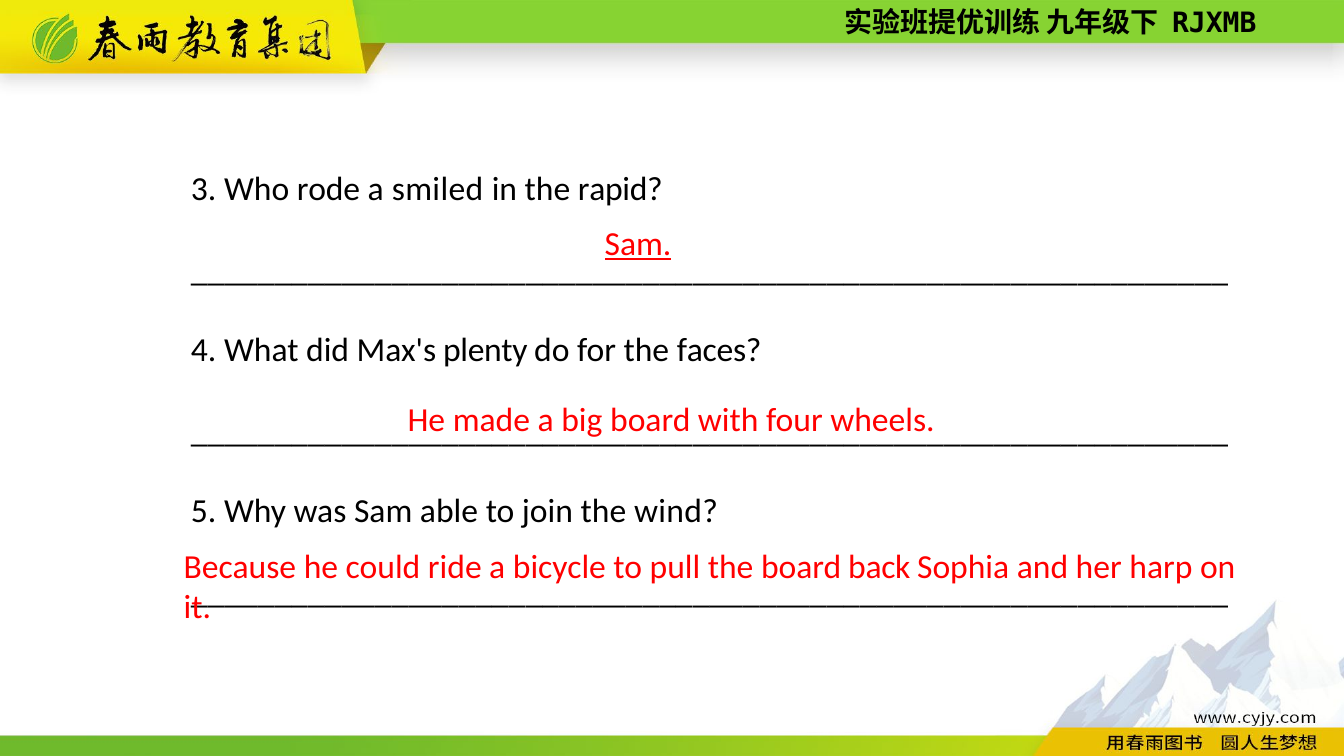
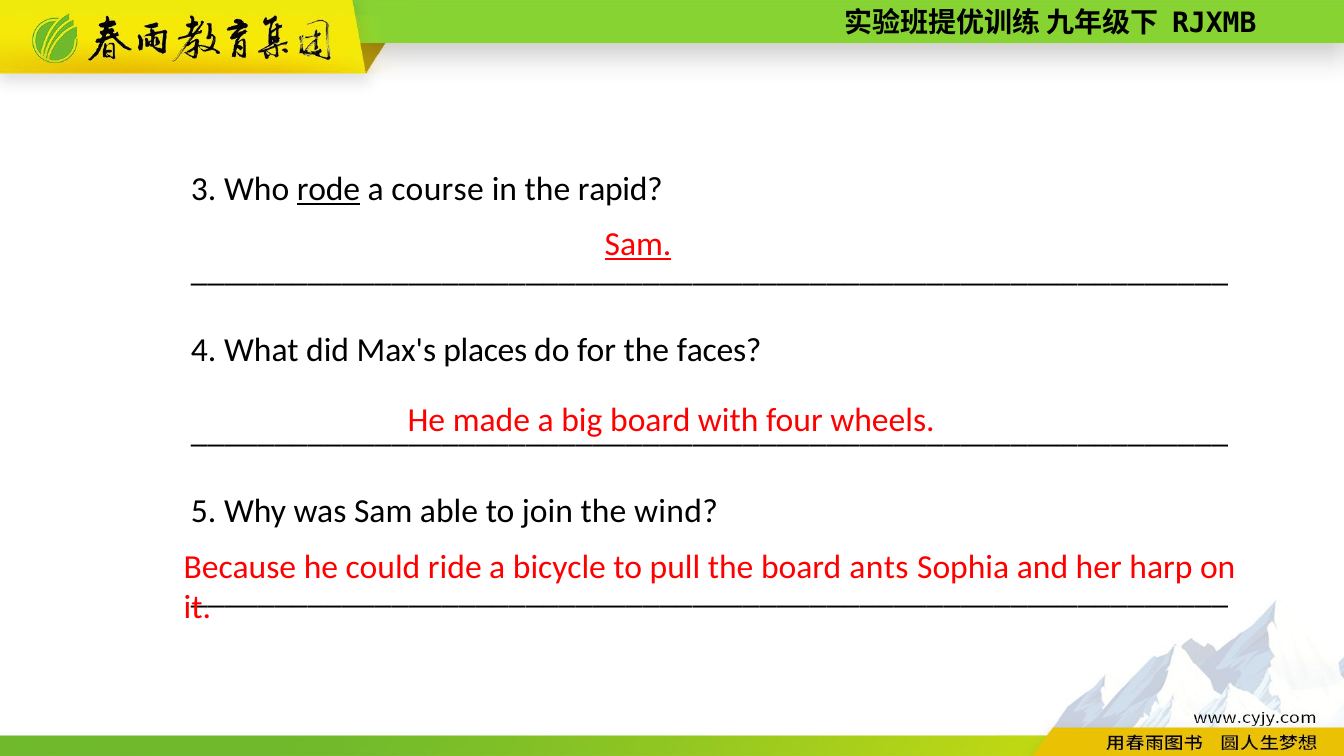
rode underline: none -> present
smiled: smiled -> course
plenty: plenty -> places
back: back -> ants
